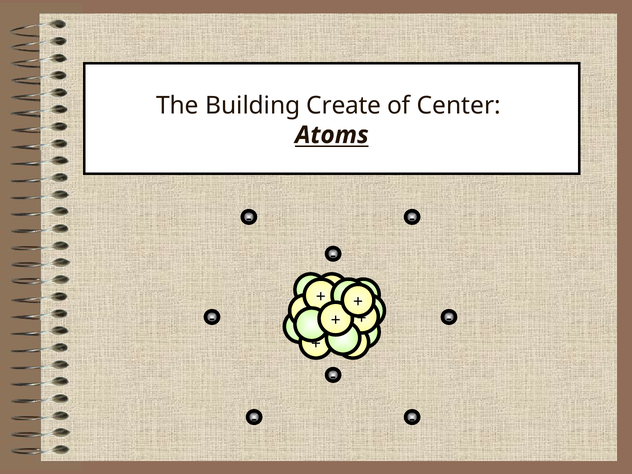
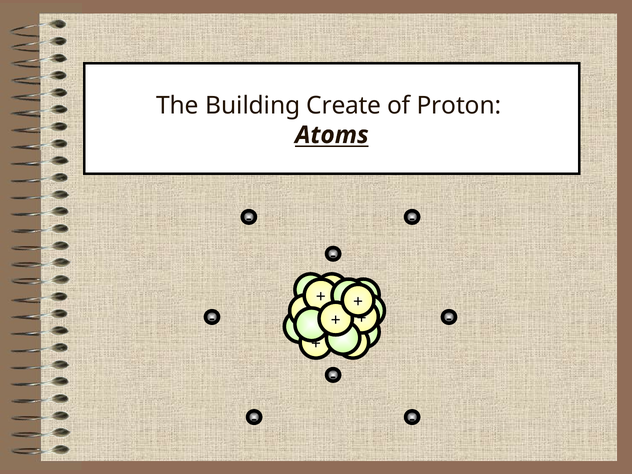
Center: Center -> Proton
